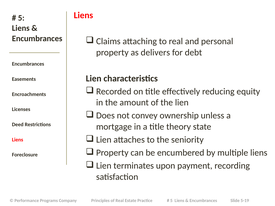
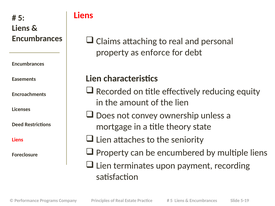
delivers: delivers -> enforce
